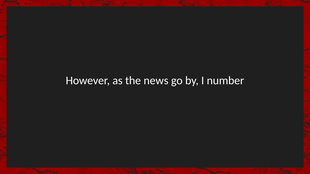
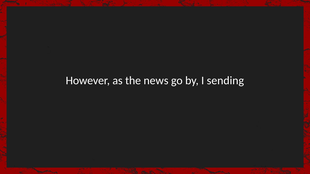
number: number -> sending
